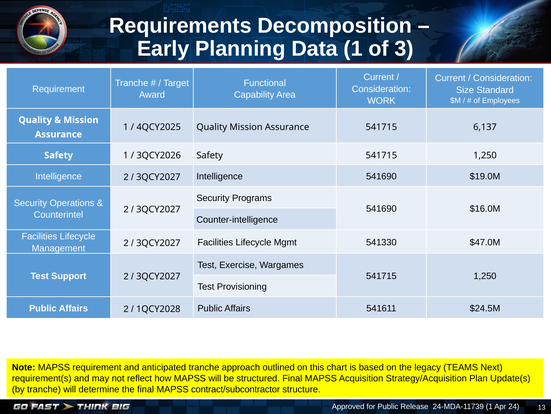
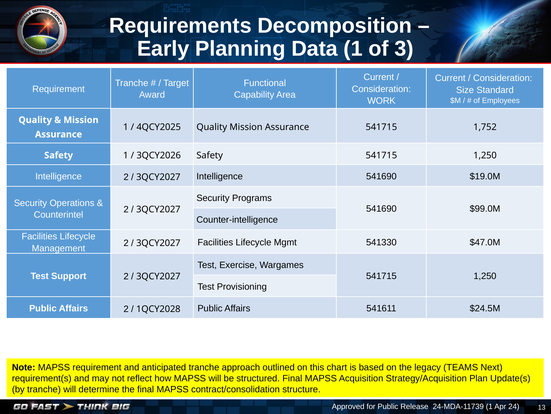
6,137: 6,137 -> 1,752
$16.0M: $16.0M -> $99.0M
contract/subcontractor: contract/subcontractor -> contract/consolidation
